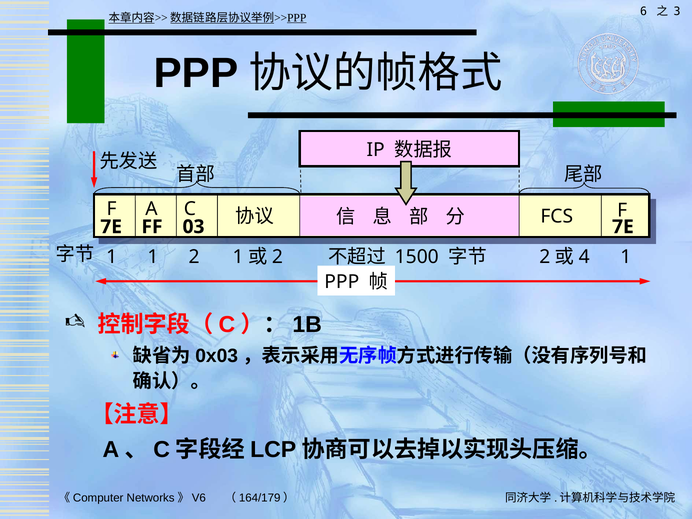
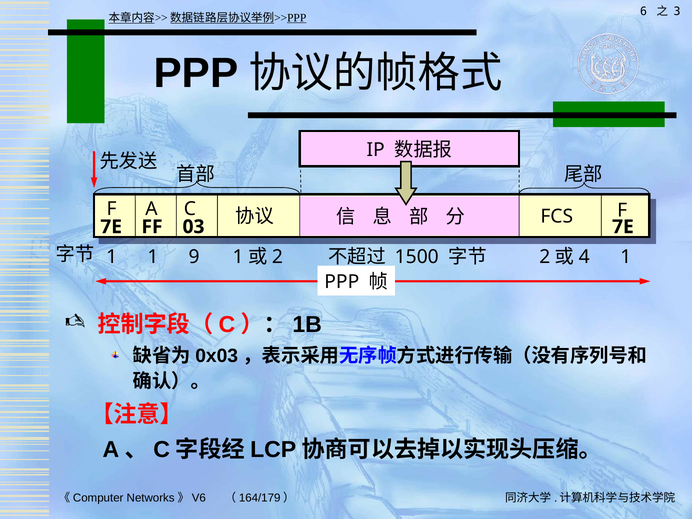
2 at (194, 257): 2 -> 9
